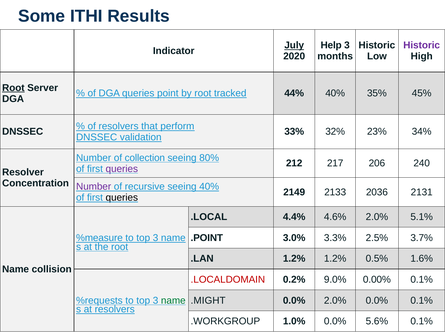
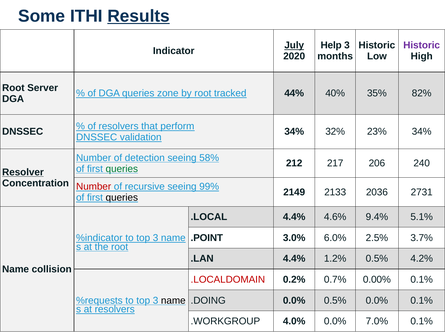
Results underline: none -> present
Root at (13, 88) underline: present -> none
point: point -> zone
45%: 45% -> 82%
33% at (294, 132): 33% -> 34%
collection: collection -> detection
80%: 80% -> 58%
queries at (122, 169) colour: purple -> green
Resolver underline: none -> present
Number at (94, 187) colour: purple -> red
seeing 40%: 40% -> 99%
2131: 2131 -> 2731
4.6% 2.0%: 2.0% -> 9.4%
%measure: %measure -> %indicator
3.3%: 3.3% -> 6.0%
.LAN 1.2%: 1.2% -> 4.4%
1.6%: 1.6% -> 4.2%
9.0%: 9.0% -> 0.7%
name at (173, 300) colour: green -> black
.MIGHT: .MIGHT -> .DOING
0.0% 2.0%: 2.0% -> 0.5%
1.0%: 1.0% -> 4.0%
5.6%: 5.6% -> 7.0%
